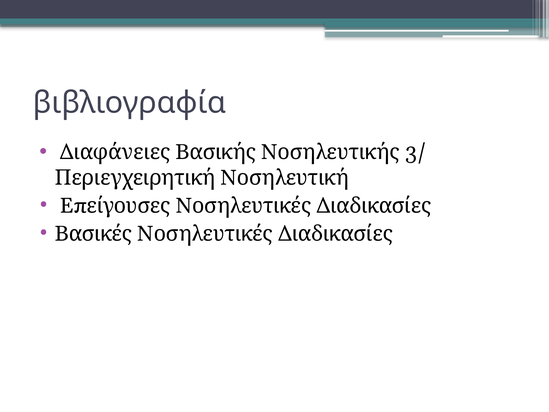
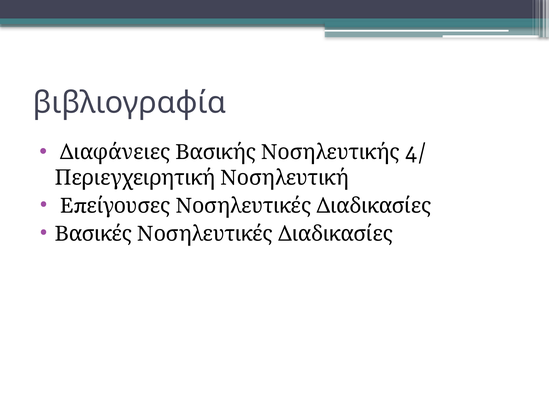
3/: 3/ -> 4/
